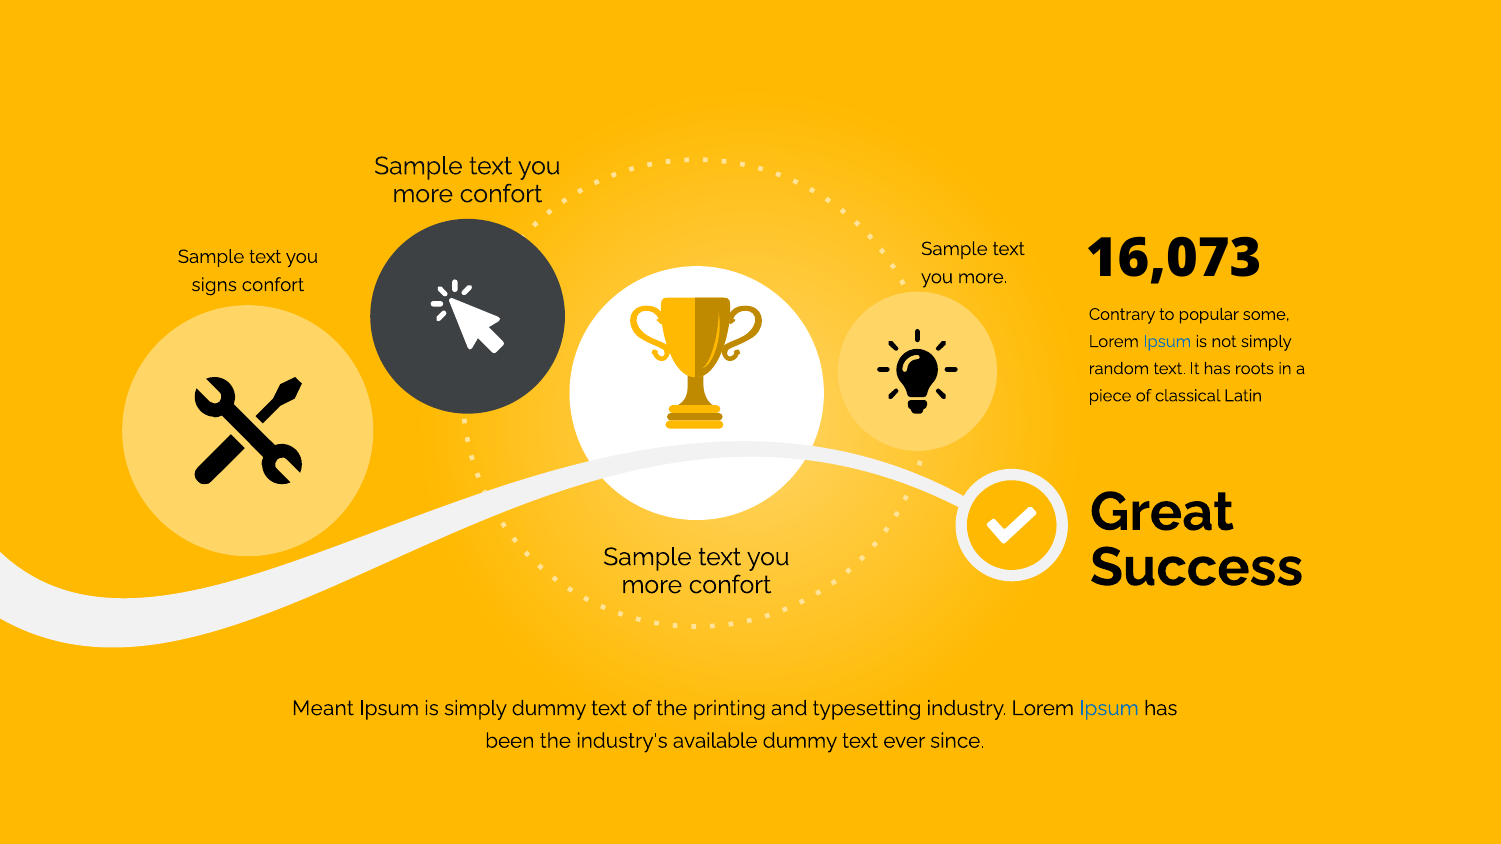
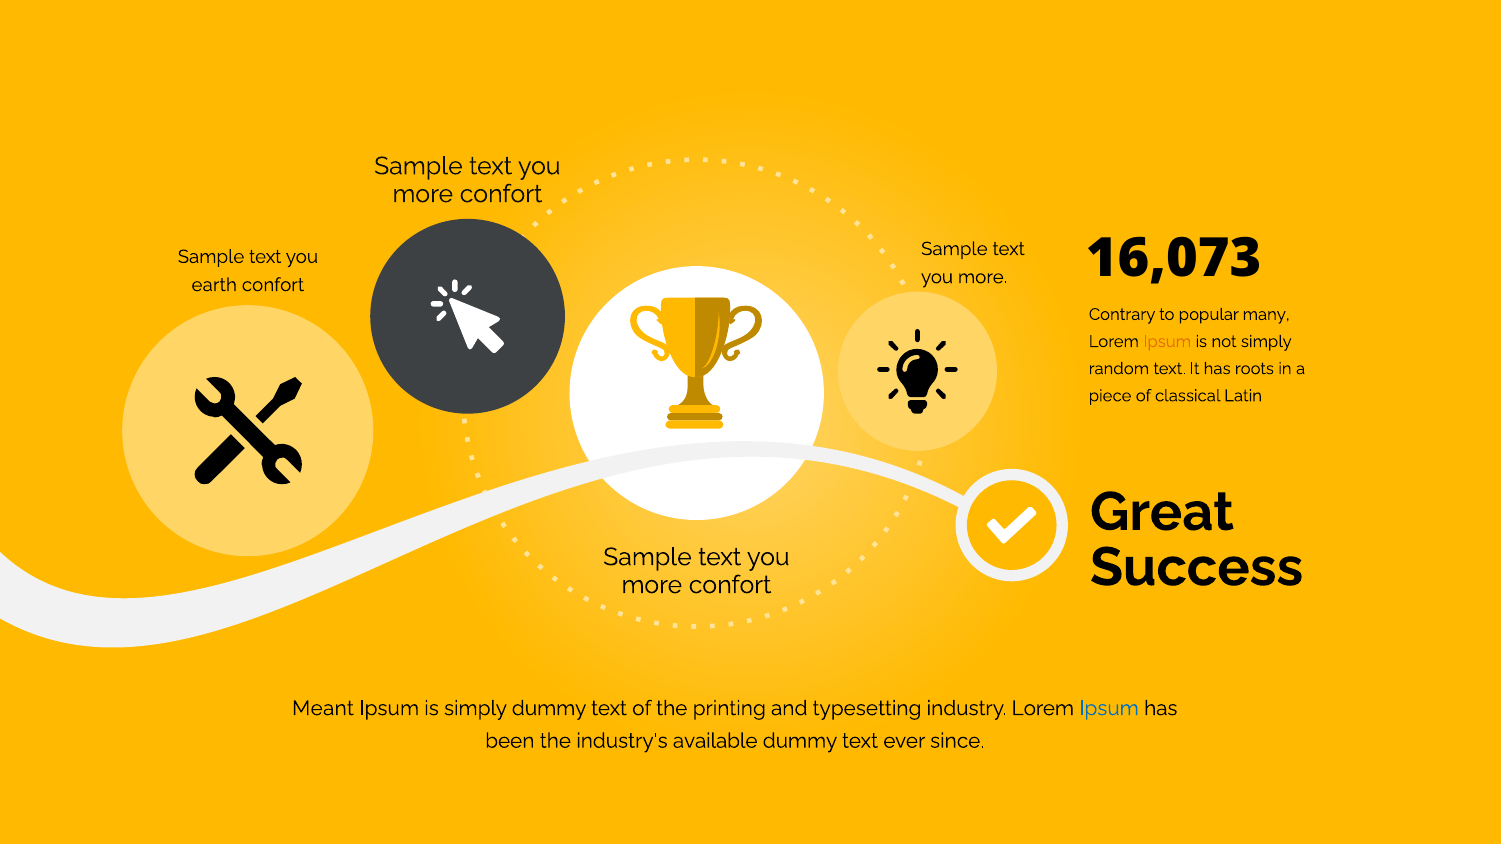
signs: signs -> earth
some: some -> many
Ipsum at (1167, 342) colour: blue -> orange
